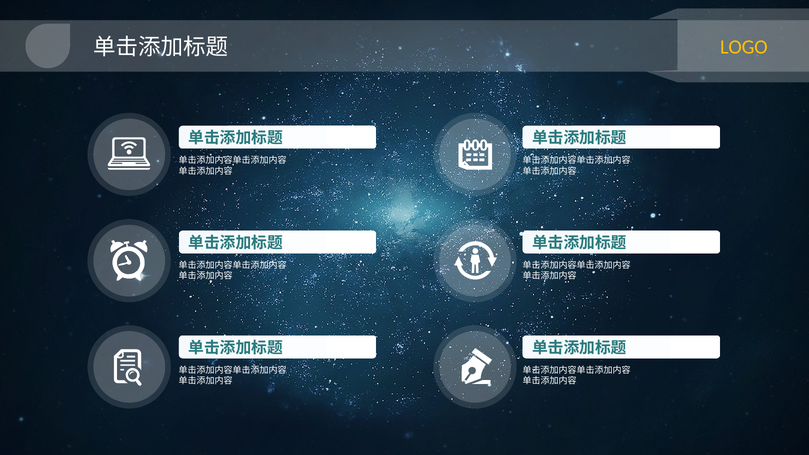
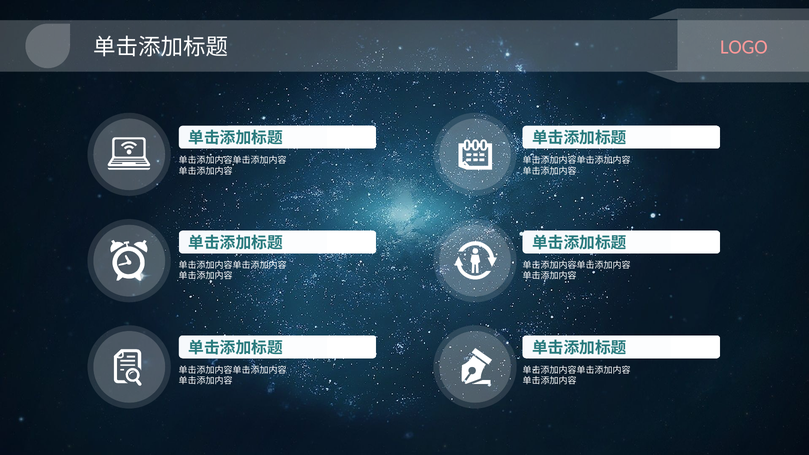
LOGO colour: yellow -> pink
